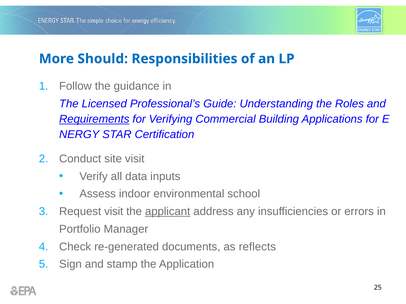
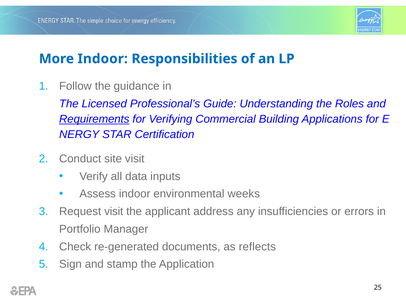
More Should: Should -> Indoor
school: school -> weeks
applicant underline: present -> none
